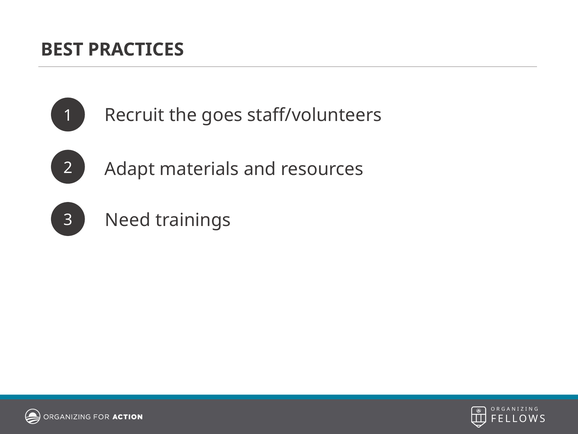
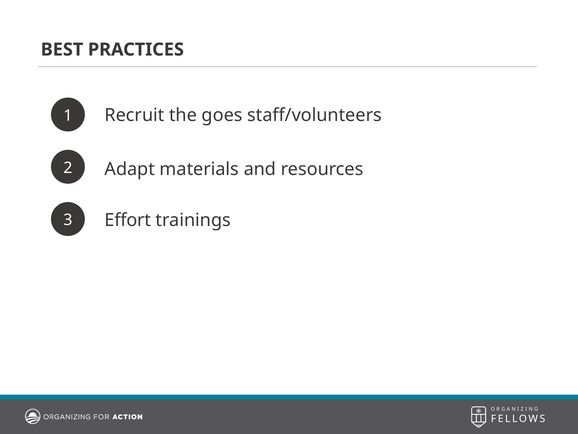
Need: Need -> Effort
